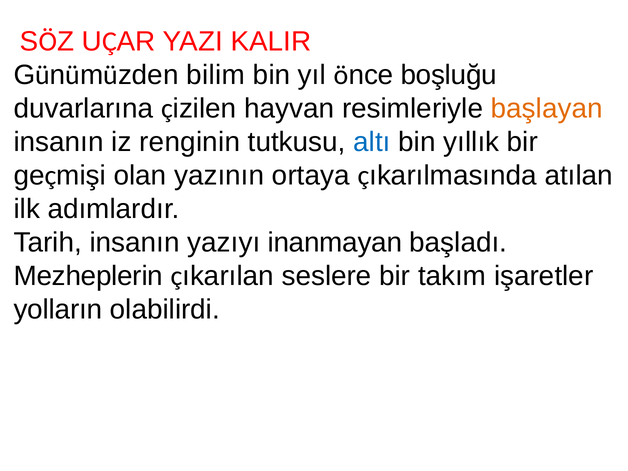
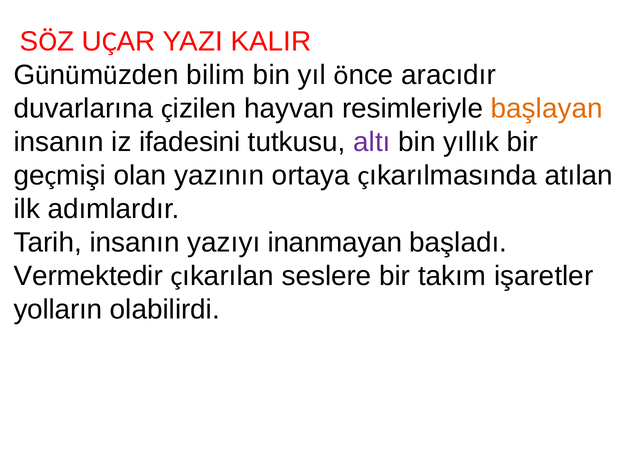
boşluğu: boşluğu -> aracıdır
renginin: renginin -> ifadesini
altı colour: blue -> purple
Mezheplerin: Mezheplerin -> Vermektedir
